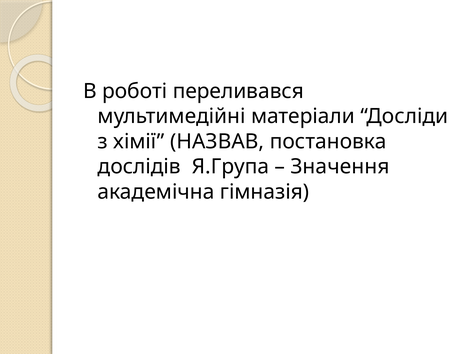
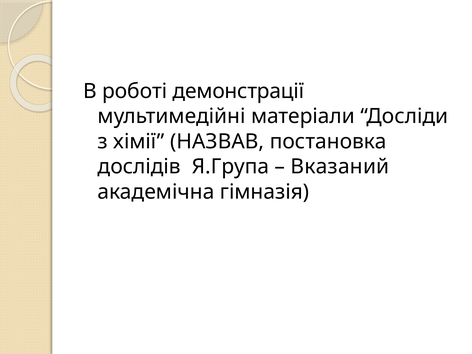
переливався: переливався -> демонстрації
Значення: Значення -> Вказаний
